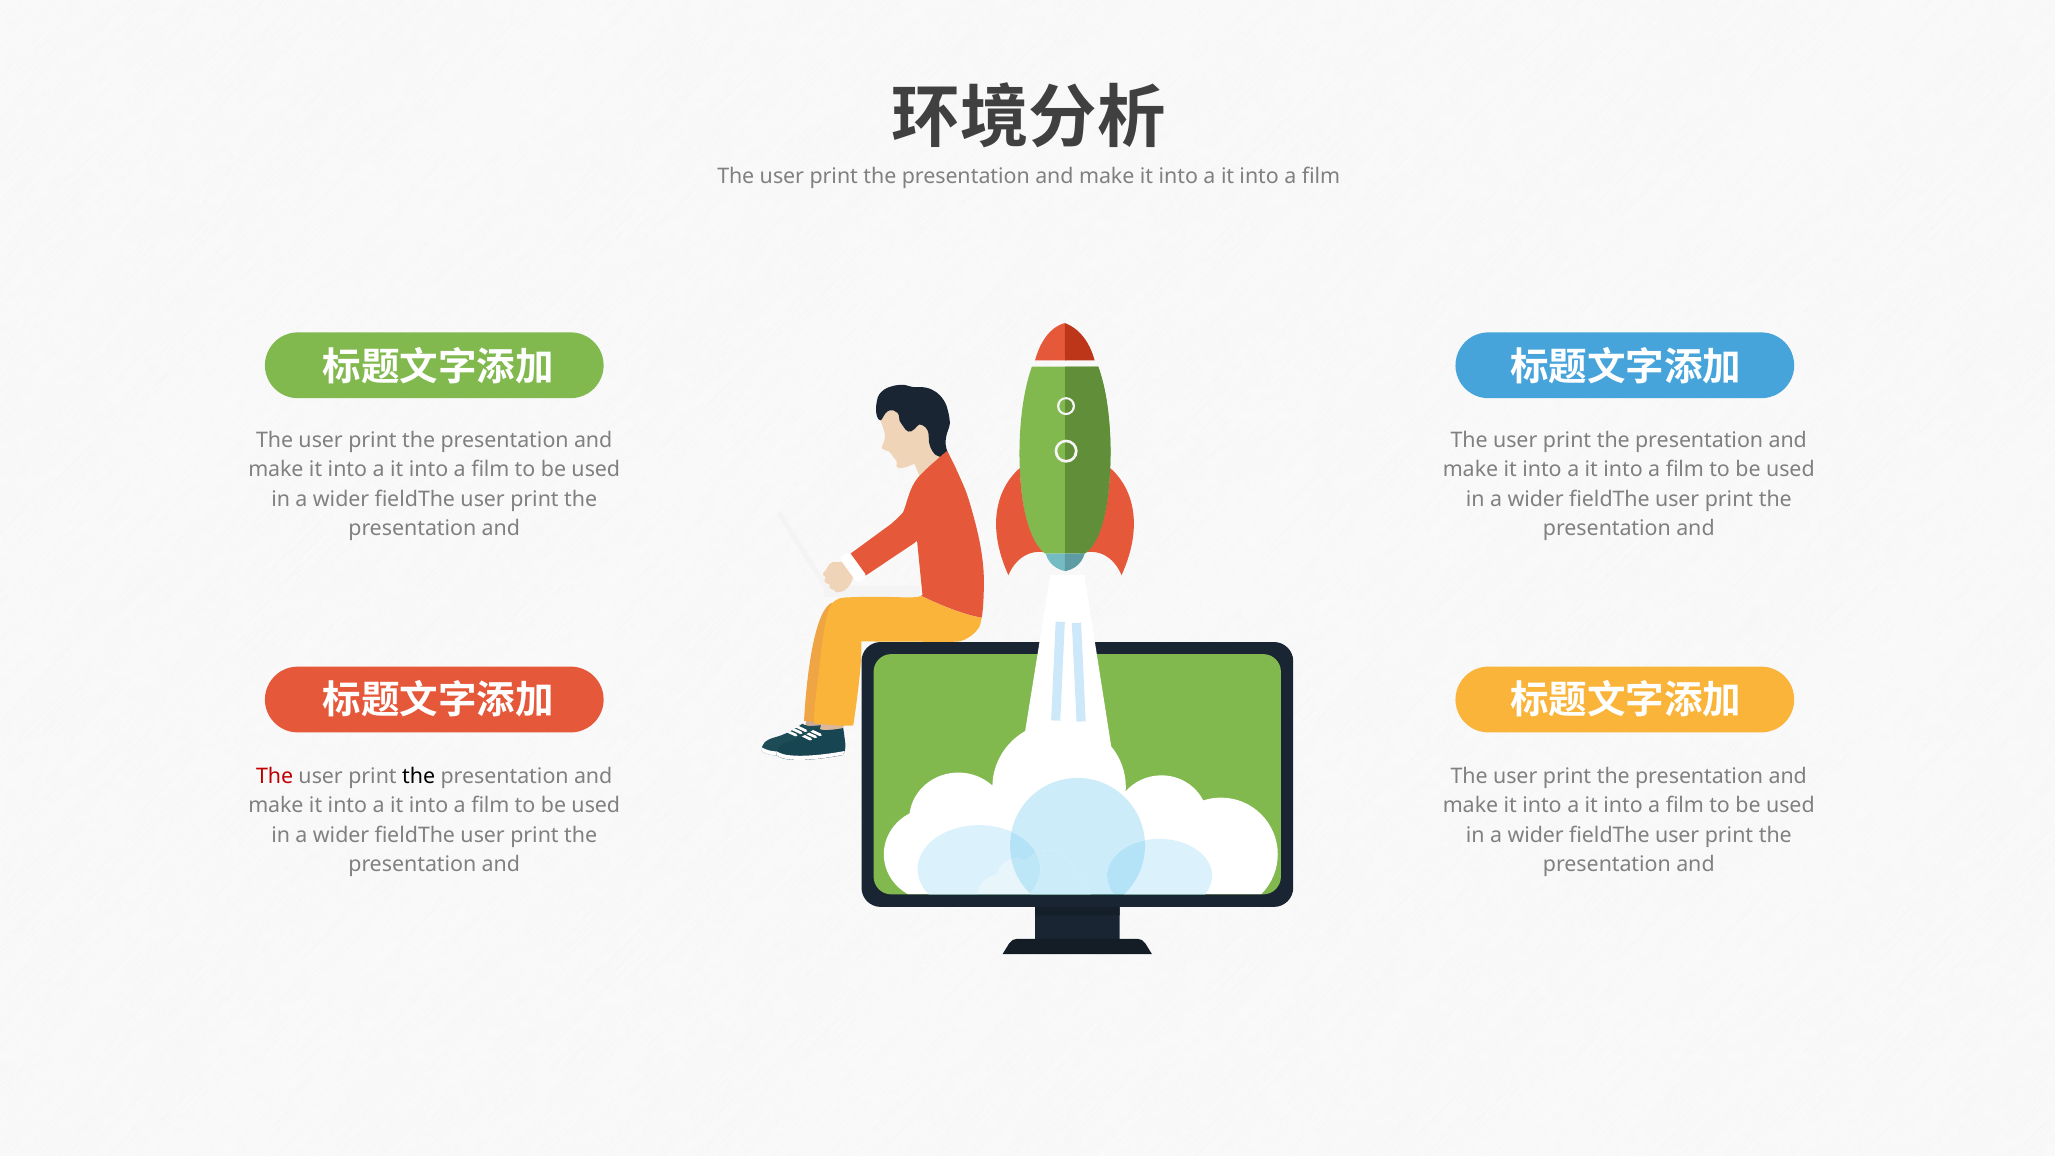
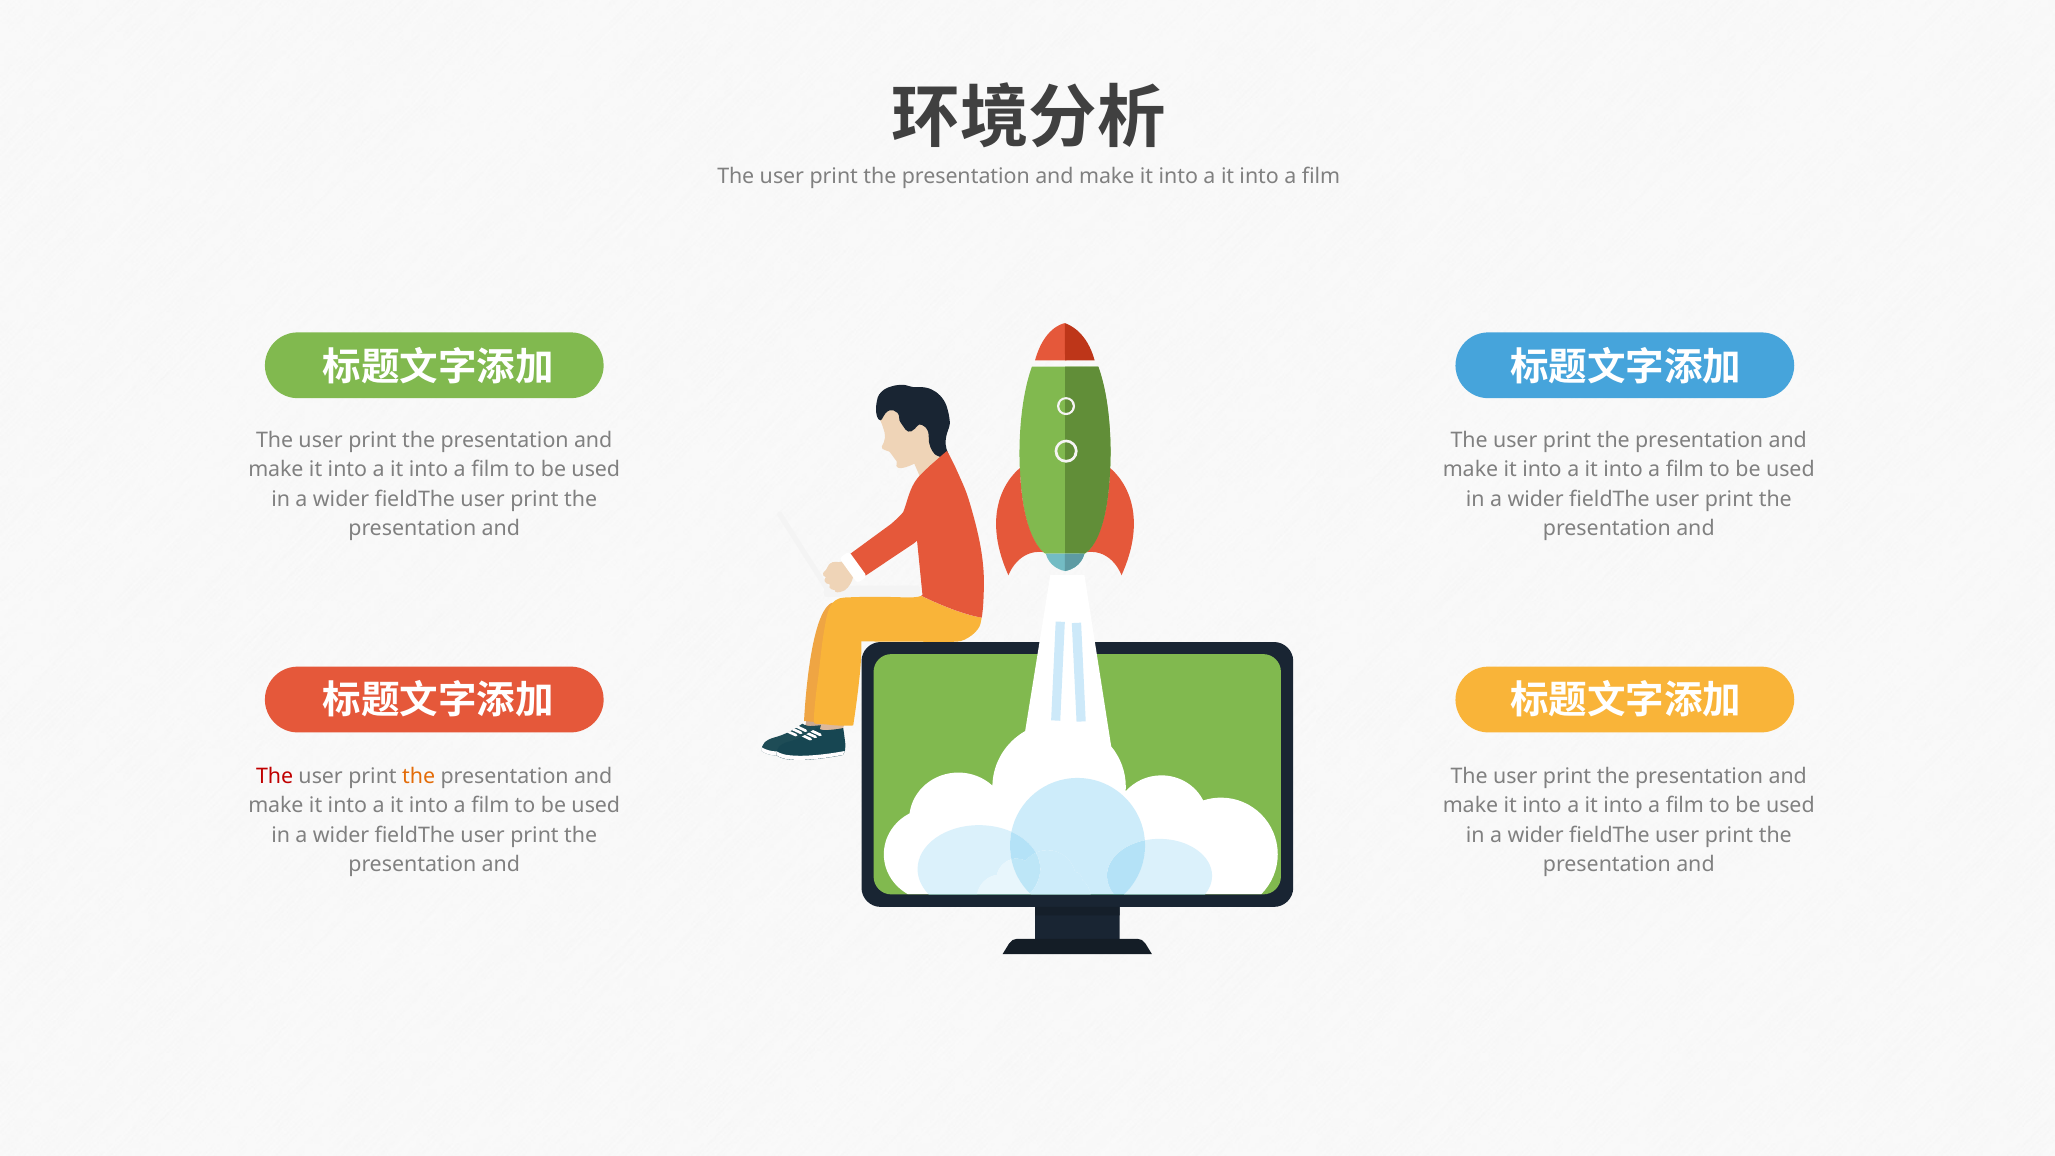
the at (419, 776) colour: black -> orange
